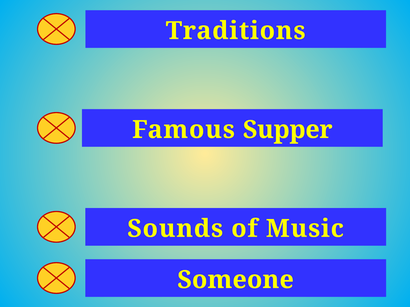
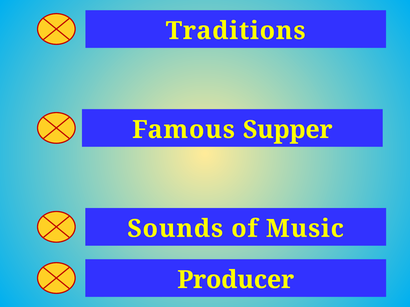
Someone: Someone -> Producer
